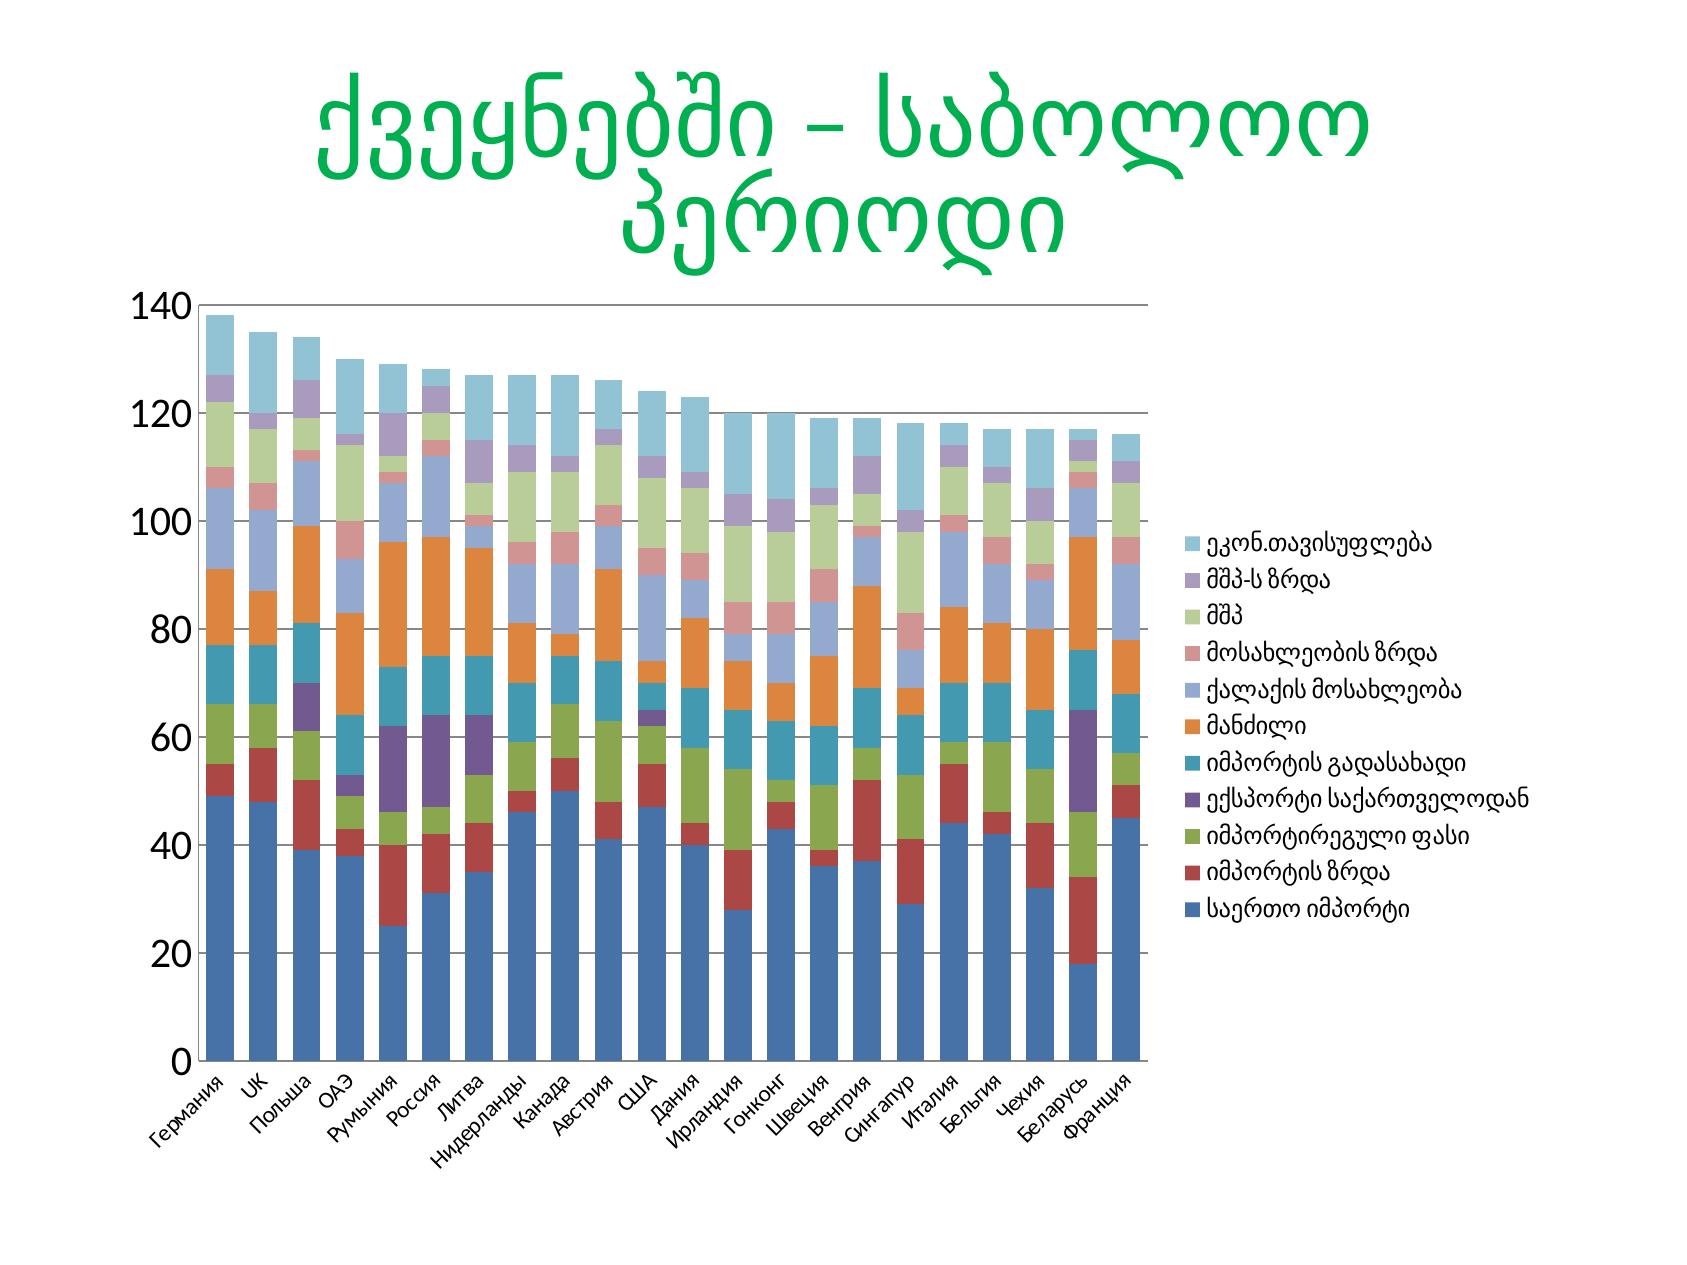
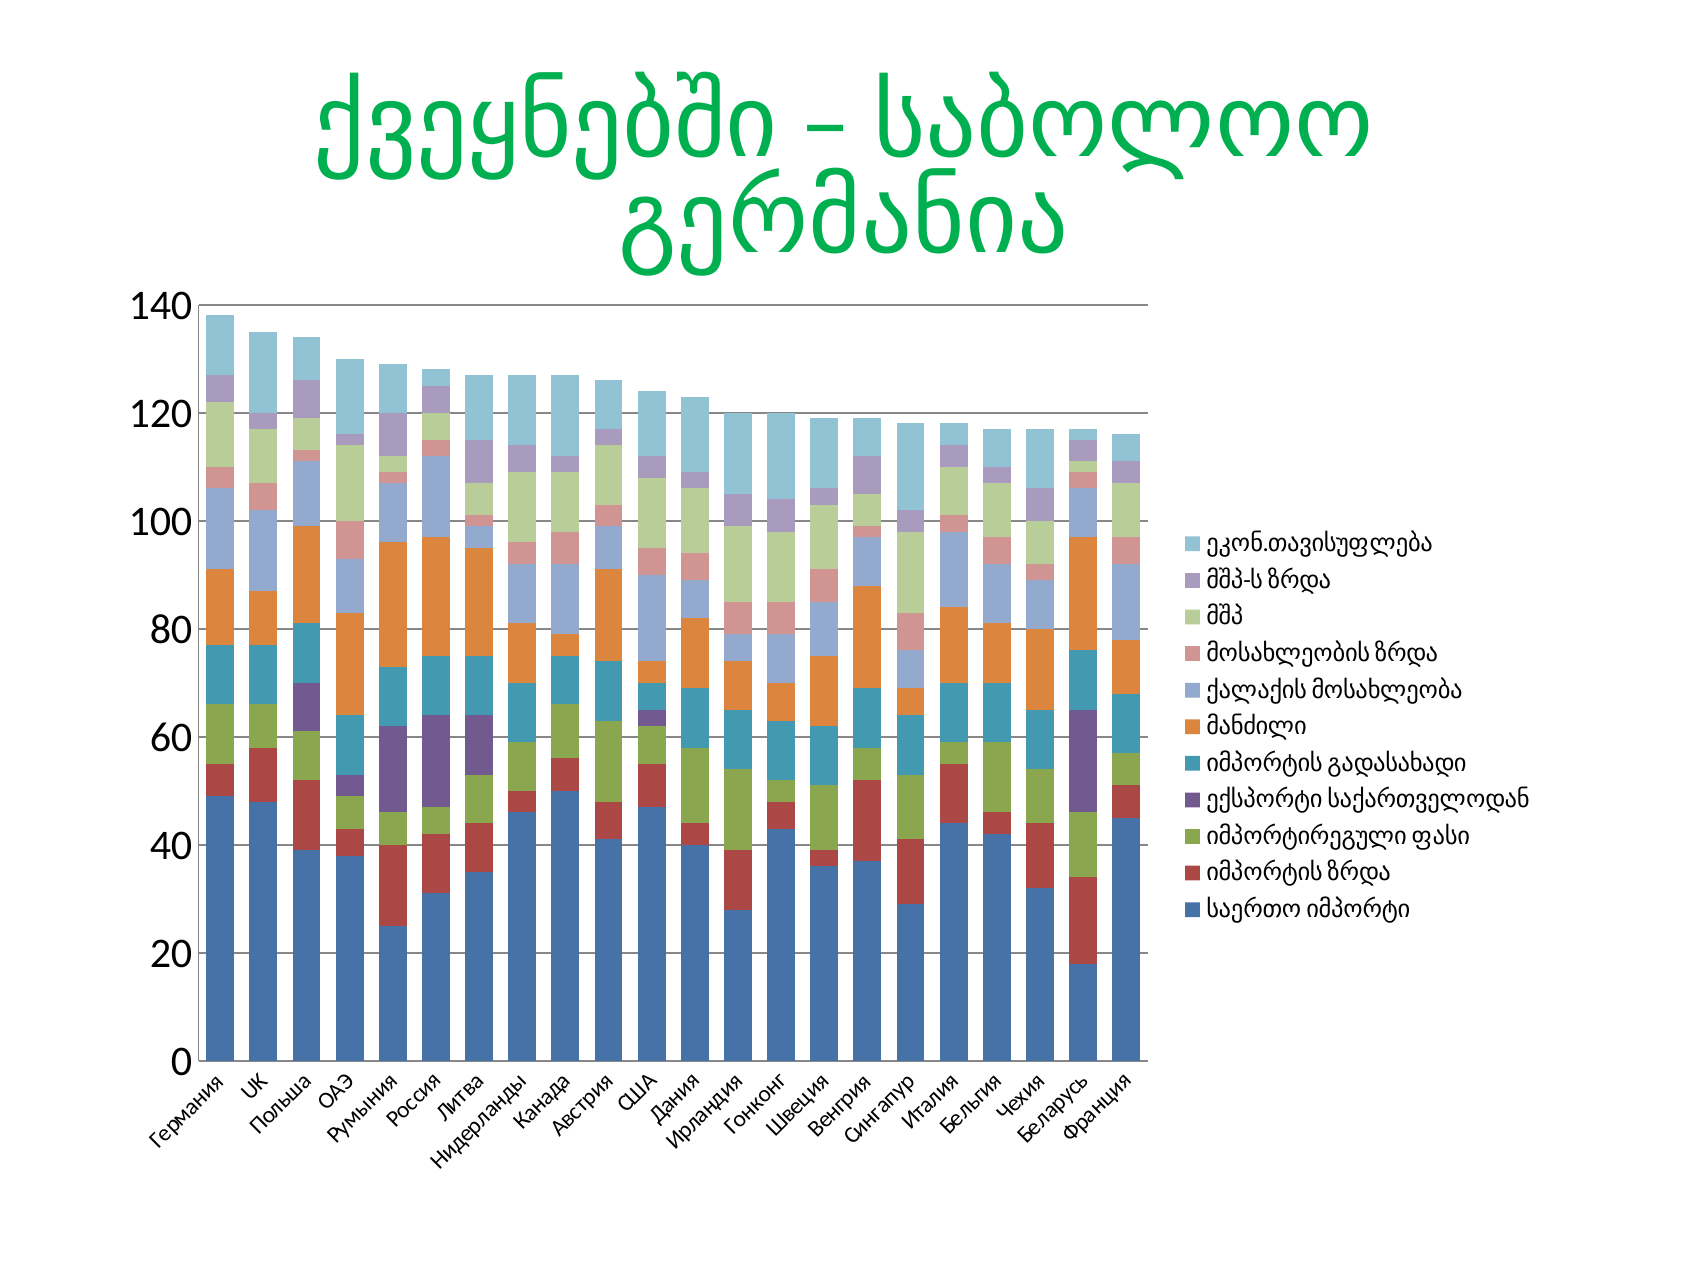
პერიოდი: პერიოდი -> გერმანია
